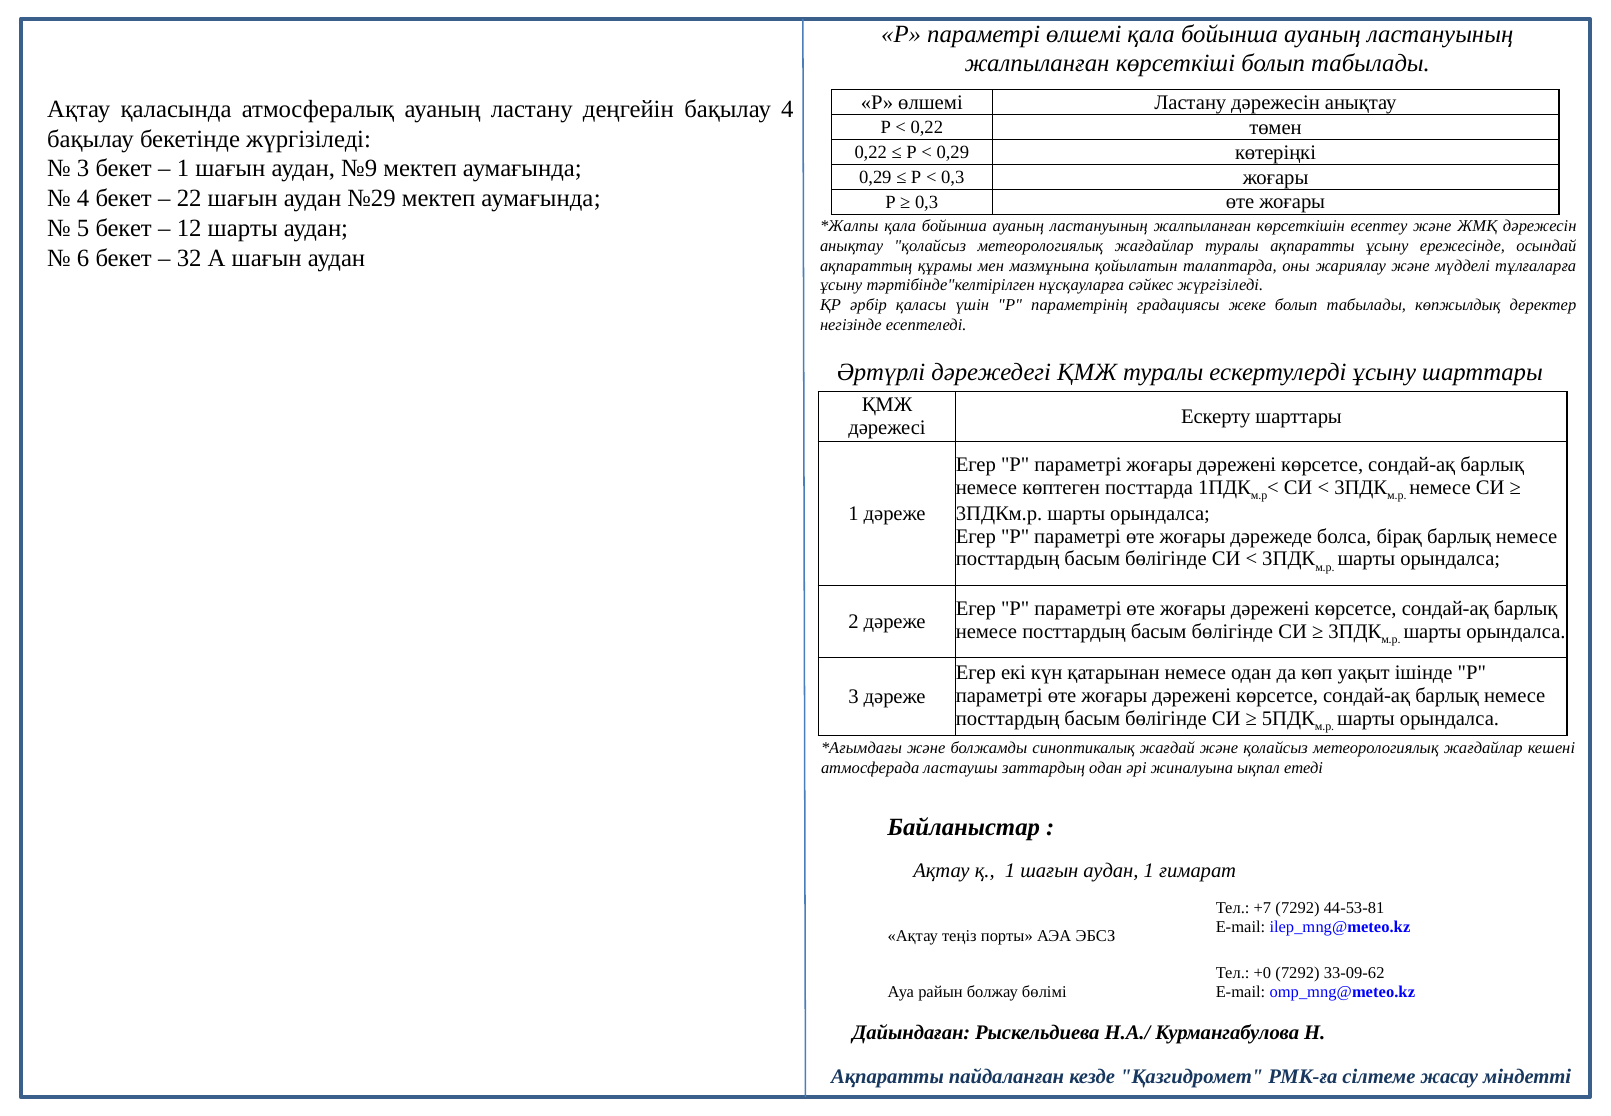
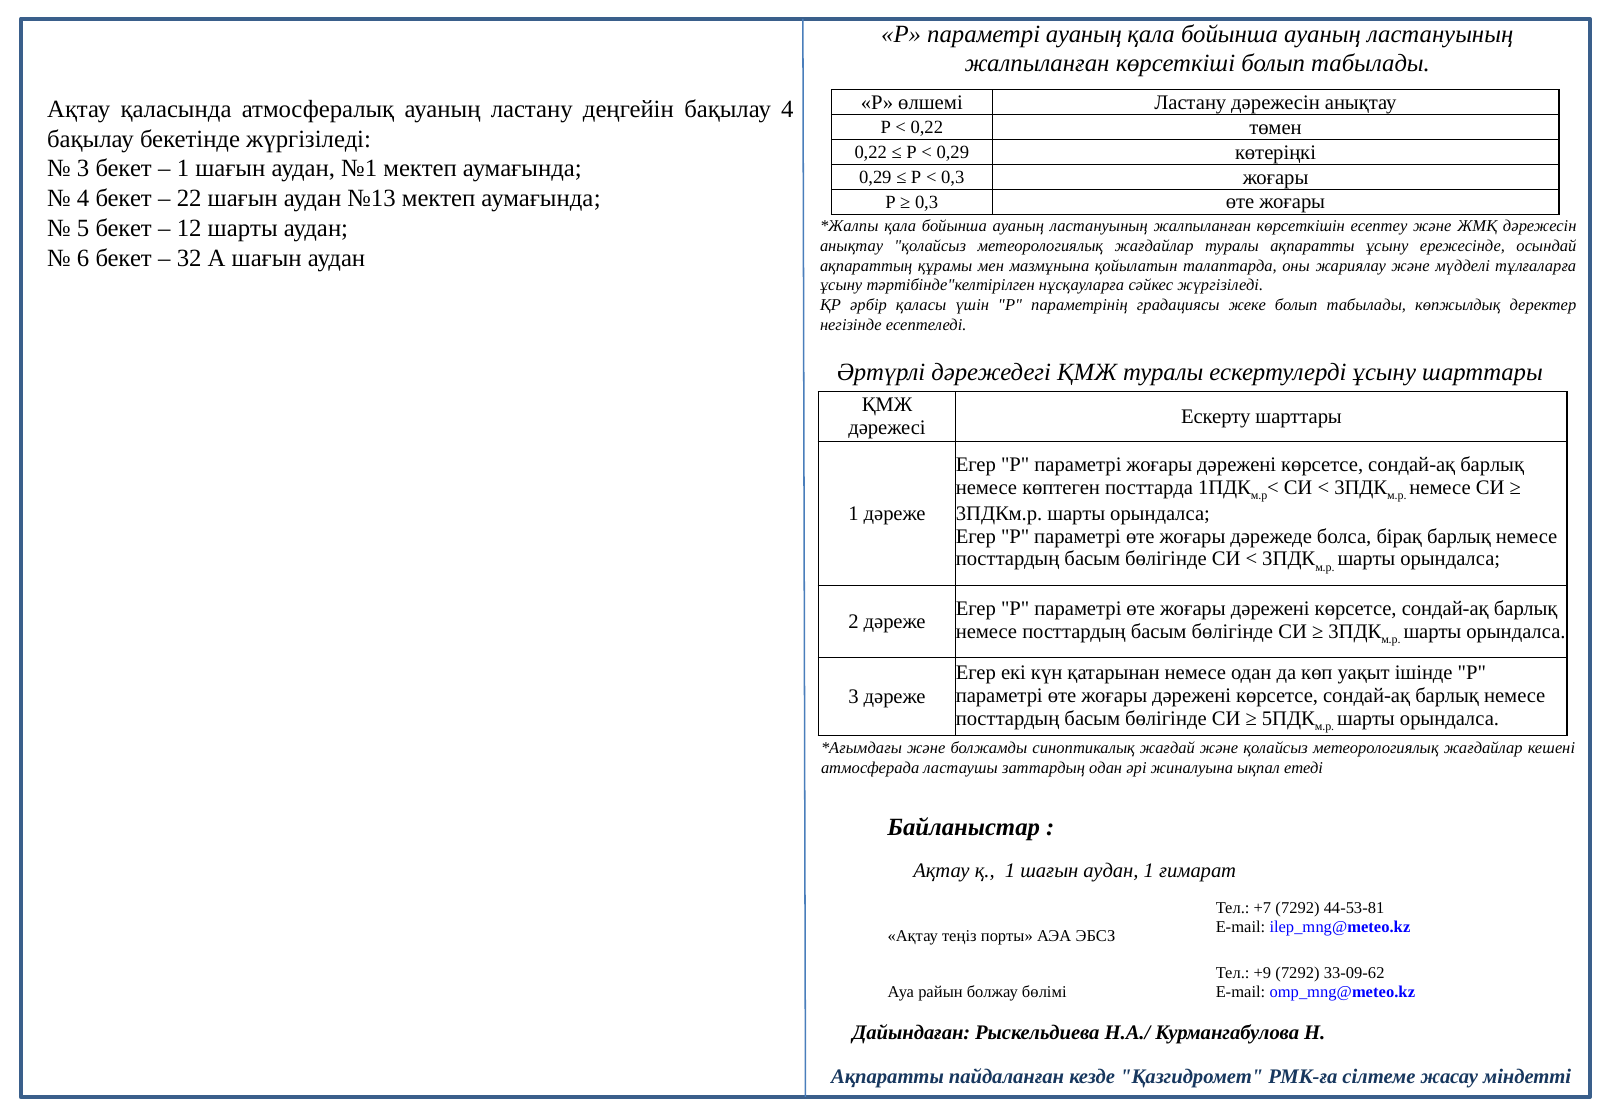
параметрі өлшемі: өлшемі -> ауаның
№9: №9 -> №1
№29: №29 -> №13
+0: +0 -> +9
